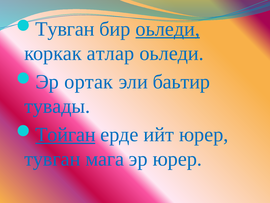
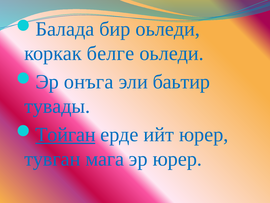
Тувган at (65, 29): Тувган -> Балада
оьледи at (168, 29) underline: present -> none
атлар: атлар -> белге
ортак: ортак -> онъга
